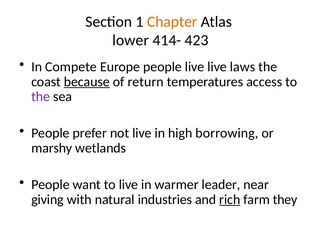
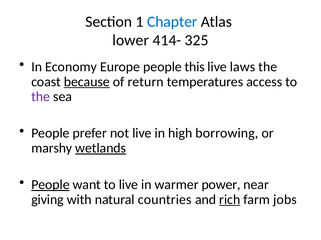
Chapter colour: orange -> blue
423: 423 -> 325
Compete: Compete -> Economy
people live: live -> this
wetlands underline: none -> present
People at (50, 185) underline: none -> present
leader: leader -> power
industries: industries -> countries
they: they -> jobs
